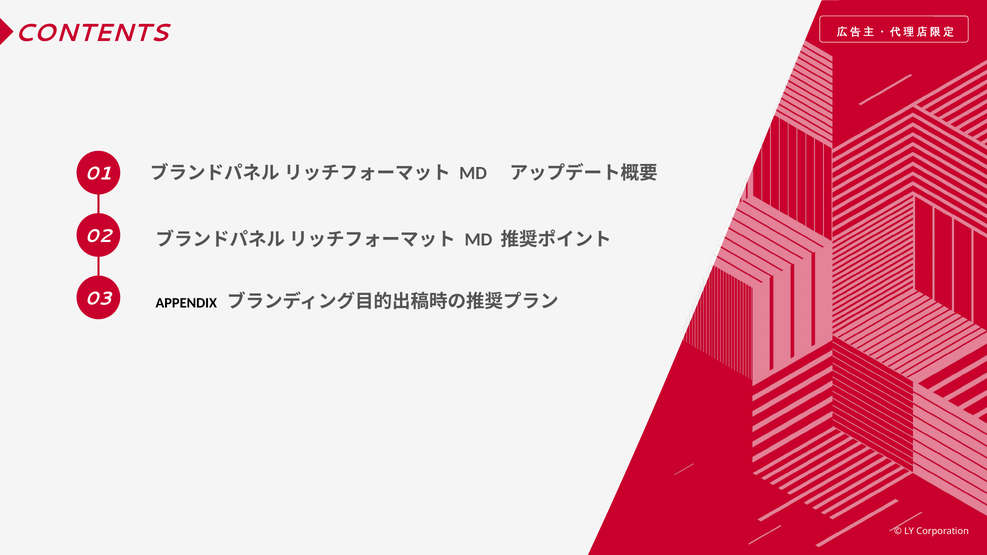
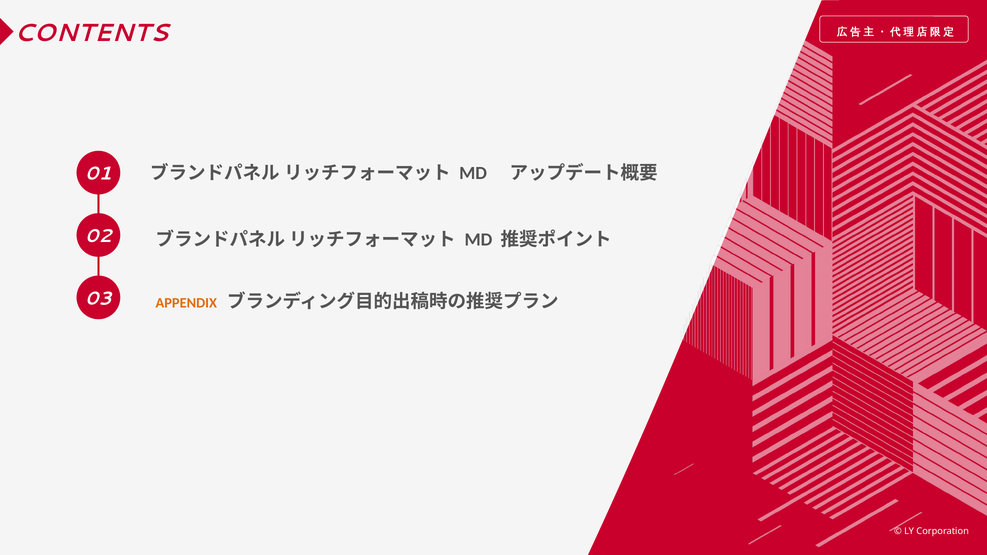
APPENDIX colour: black -> orange
